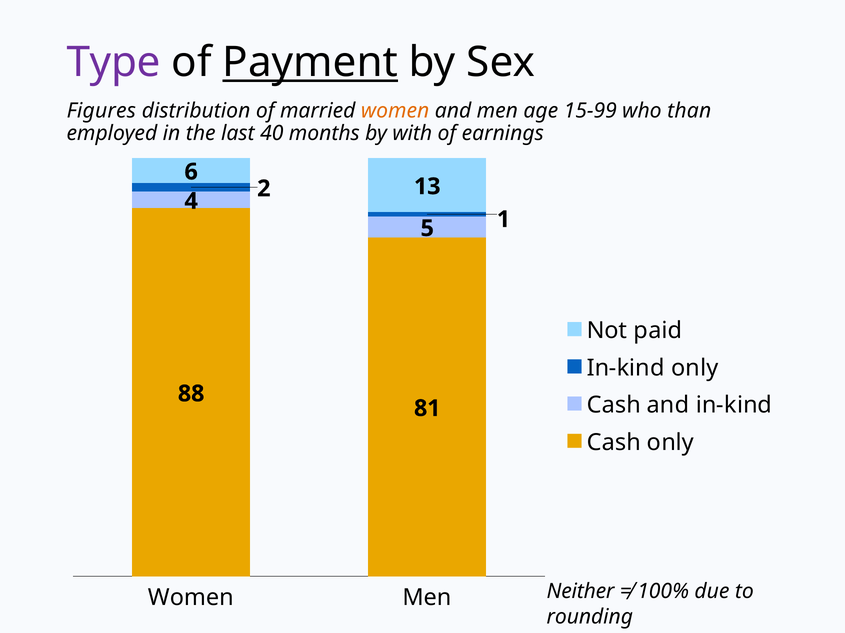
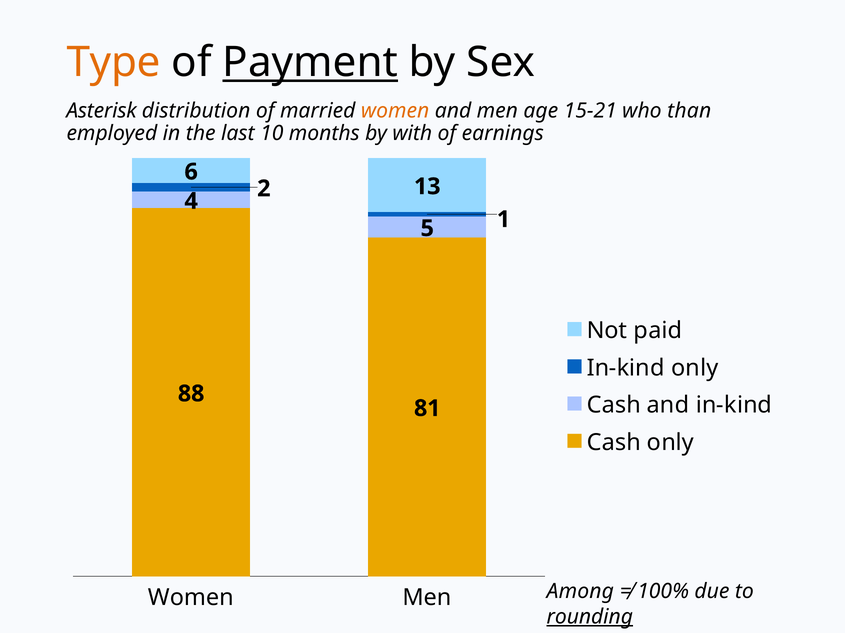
Type colour: purple -> orange
Figures: Figures -> Asterisk
15-99: 15-99 -> 15-21
40: 40 -> 10
Neither: Neither -> Among
rounding underline: none -> present
